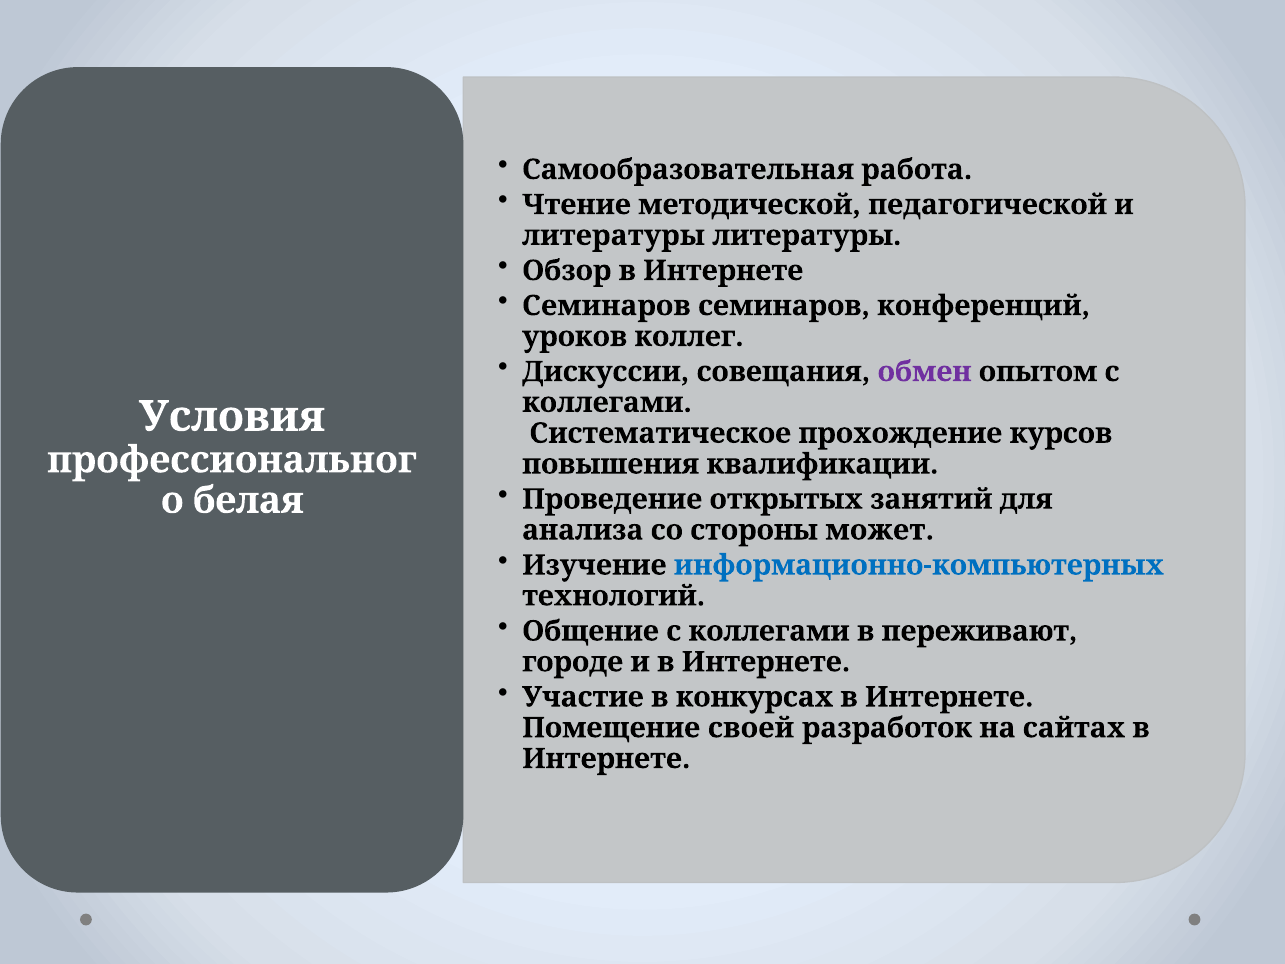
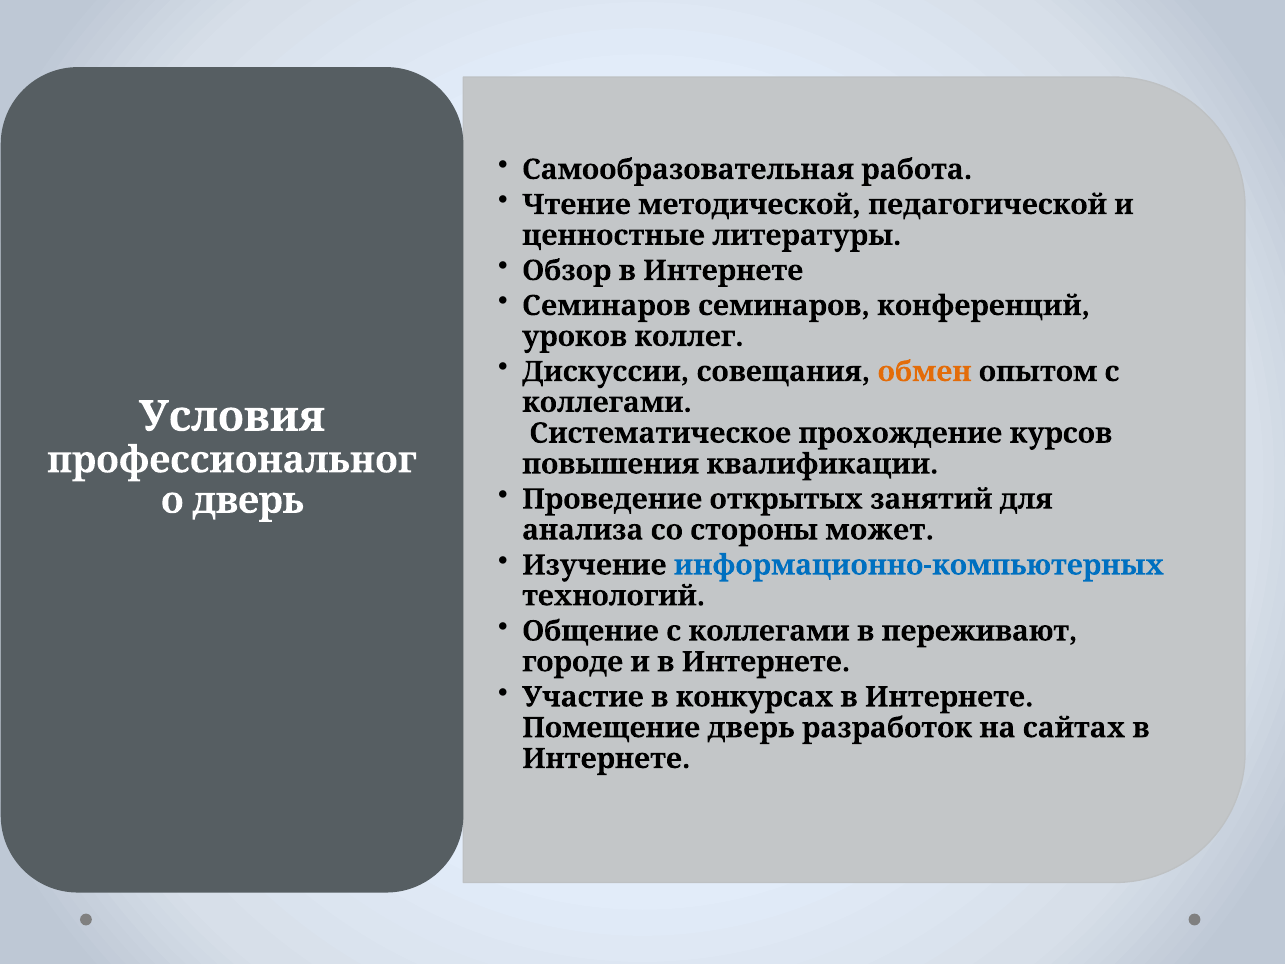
литературы at (614, 235): литературы -> ценностные
обмен colour: purple -> orange
белая at (248, 500): белая -> дверь
Помещение своей: своей -> дверь
